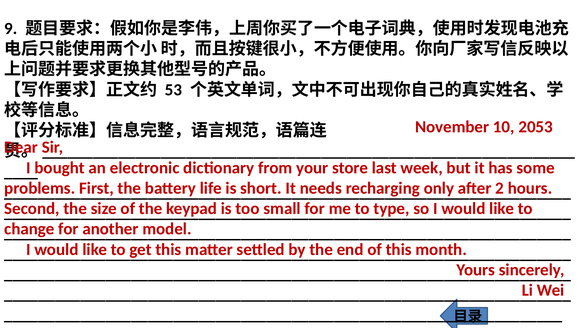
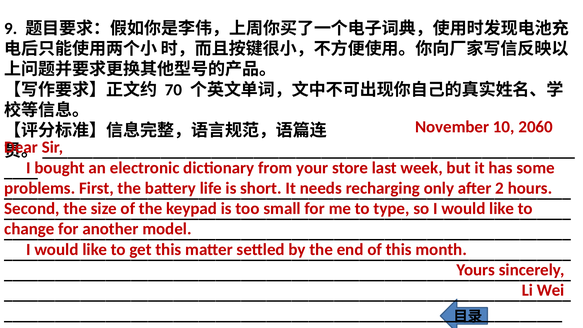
53: 53 -> 70
2053: 2053 -> 2060
